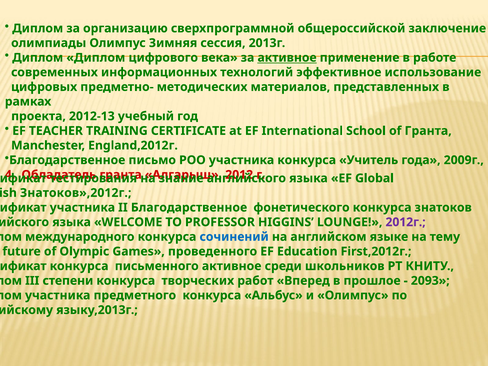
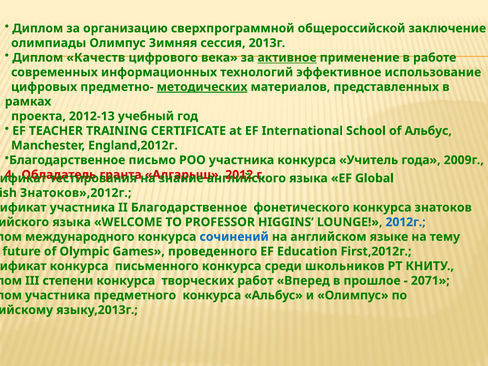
Диплом Диплом: Диплом -> Качеств
методических underline: none -> present
of Гранта: Гранта -> Альбус
2012г colour: purple -> blue
письменного активное: активное -> конкурса
2093: 2093 -> 2071
